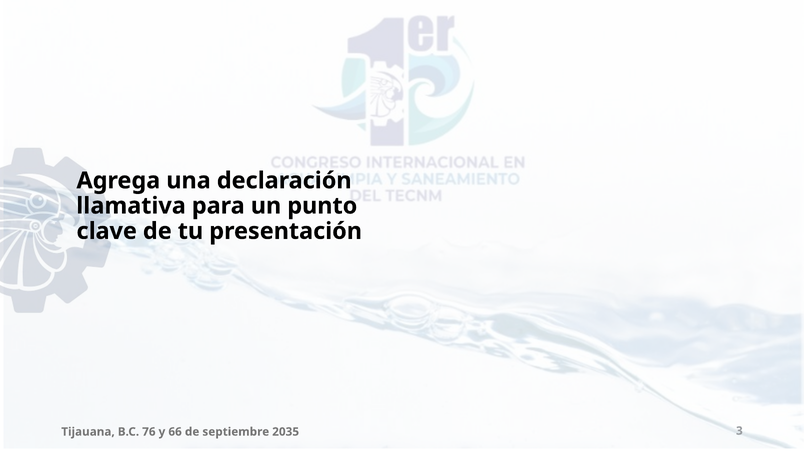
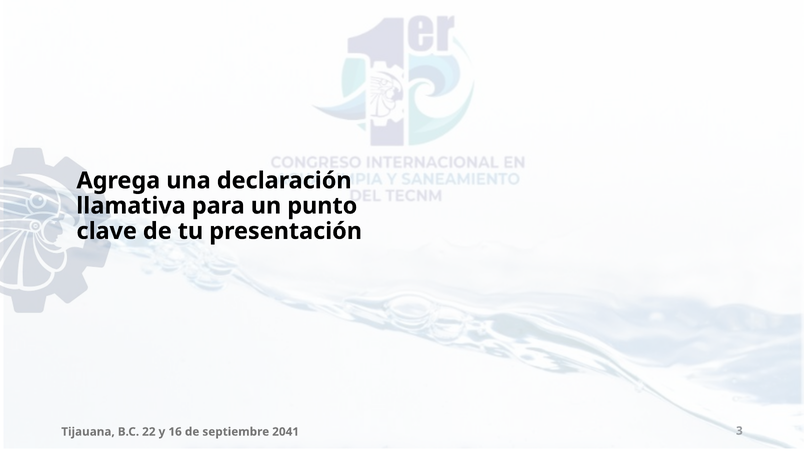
76: 76 -> 22
66: 66 -> 16
2035: 2035 -> 2041
